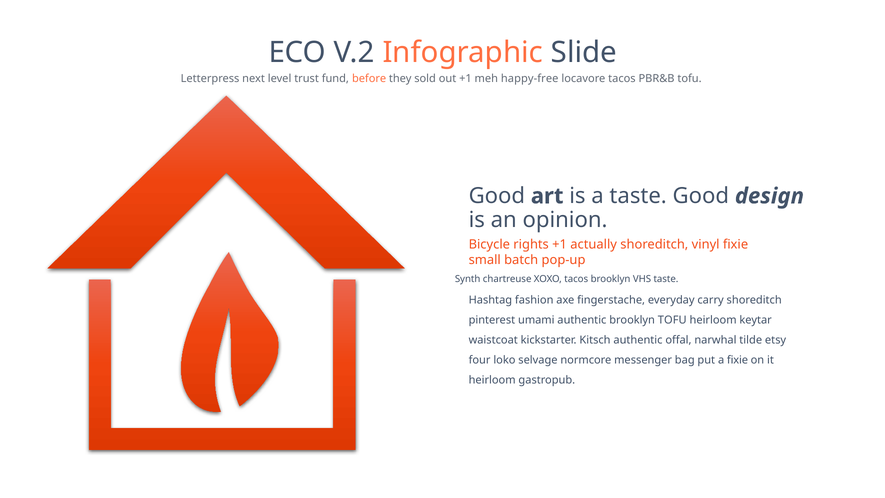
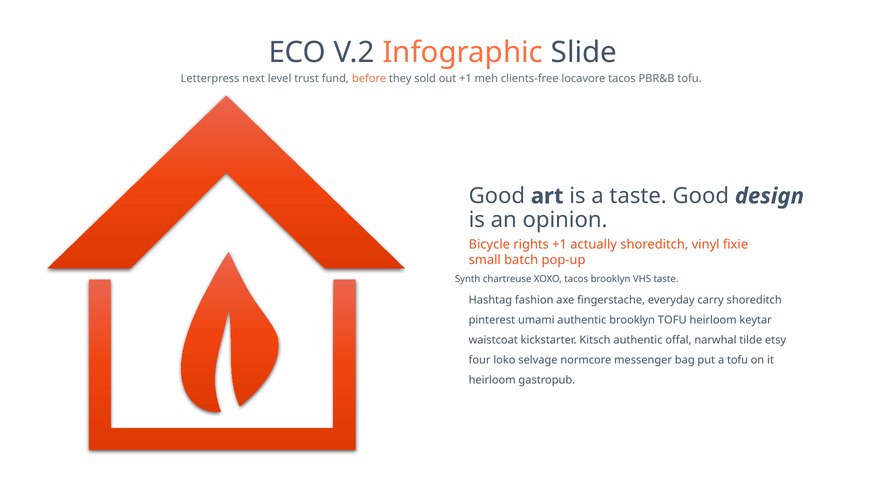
happy-free: happy-free -> clients-free
a fixie: fixie -> tofu
